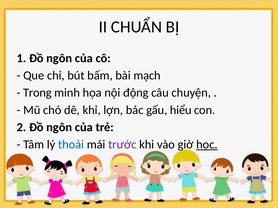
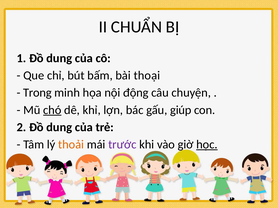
1 Đồ ngôn: ngôn -> dung
mạch: mạch -> thoại
chó underline: none -> present
hiểu: hiểu -> giúp
2 Đồ ngôn: ngôn -> dung
thoải colour: blue -> orange
